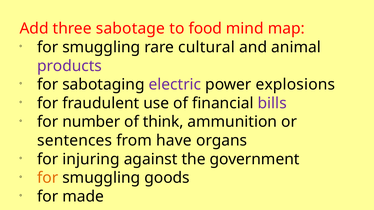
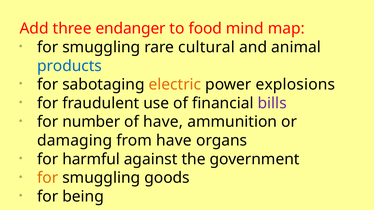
sabotage: sabotage -> endanger
products colour: purple -> blue
electric colour: purple -> orange
of think: think -> have
sentences: sentences -> damaging
injuring: injuring -> harmful
made: made -> being
